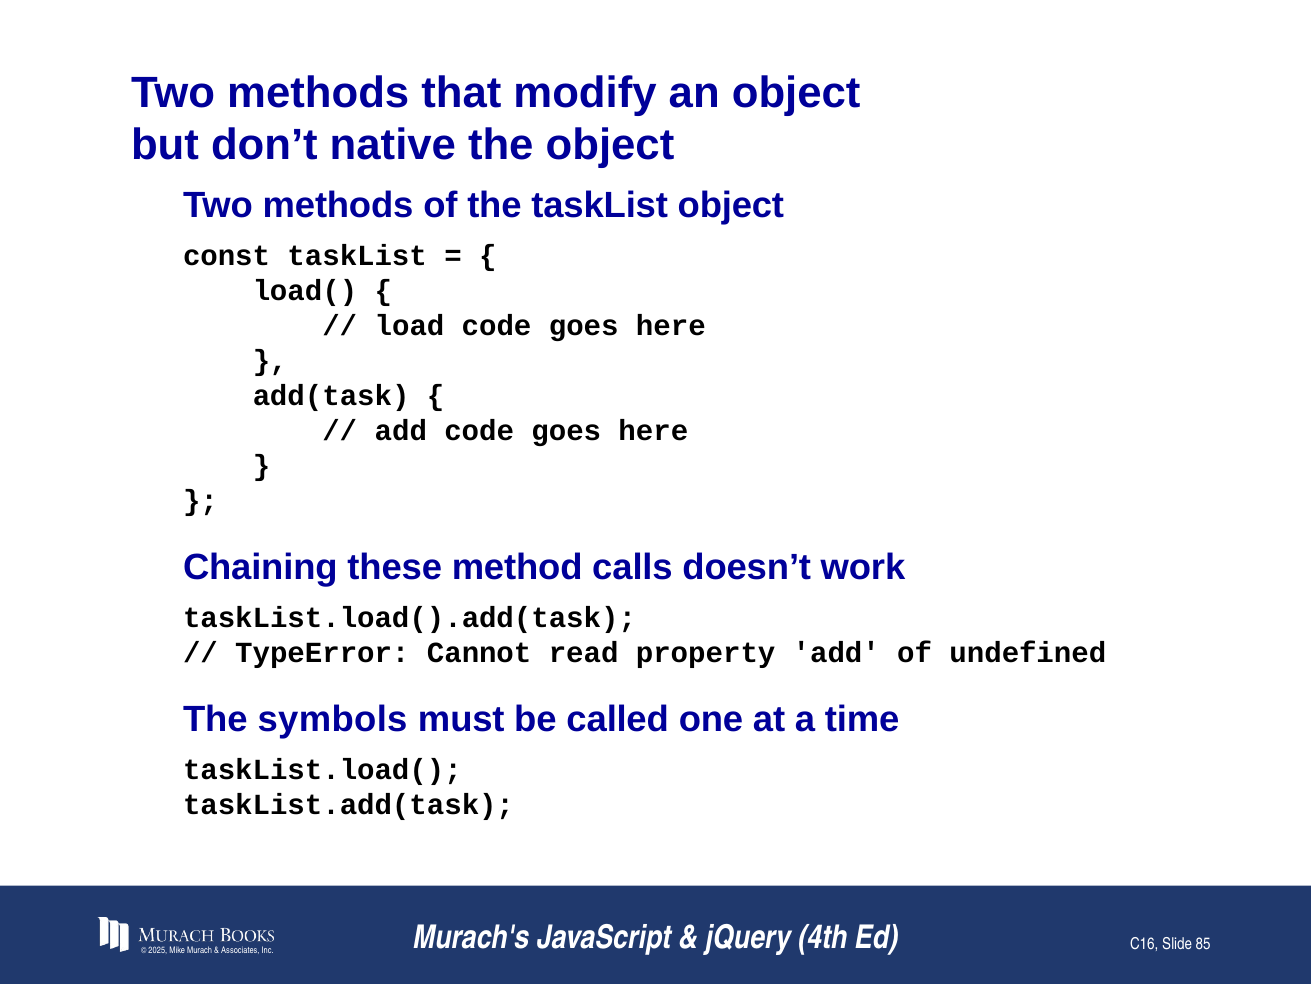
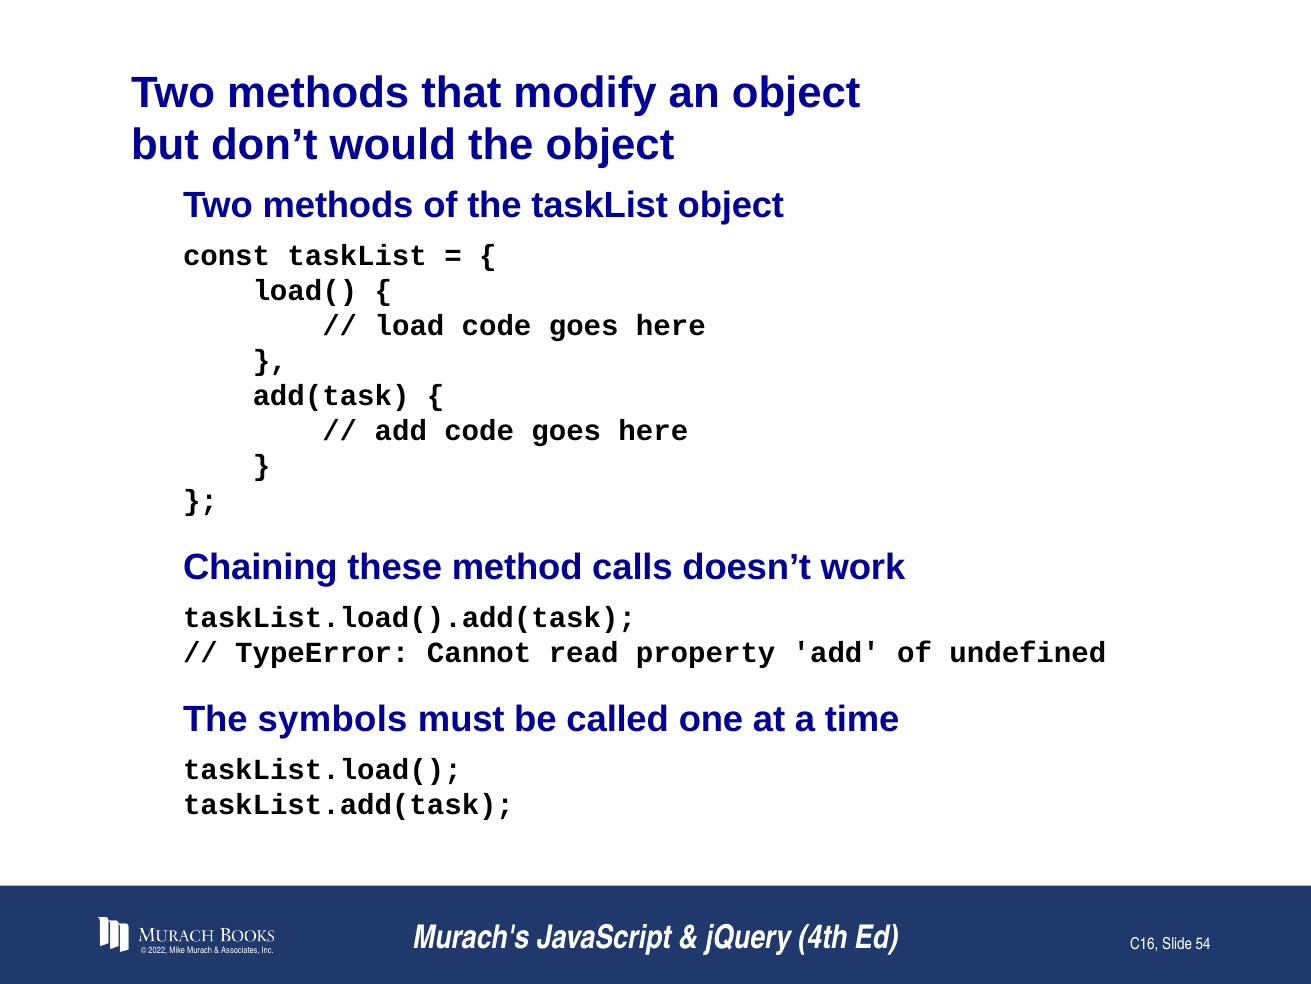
native: native -> would
2025: 2025 -> 2022
85: 85 -> 54
